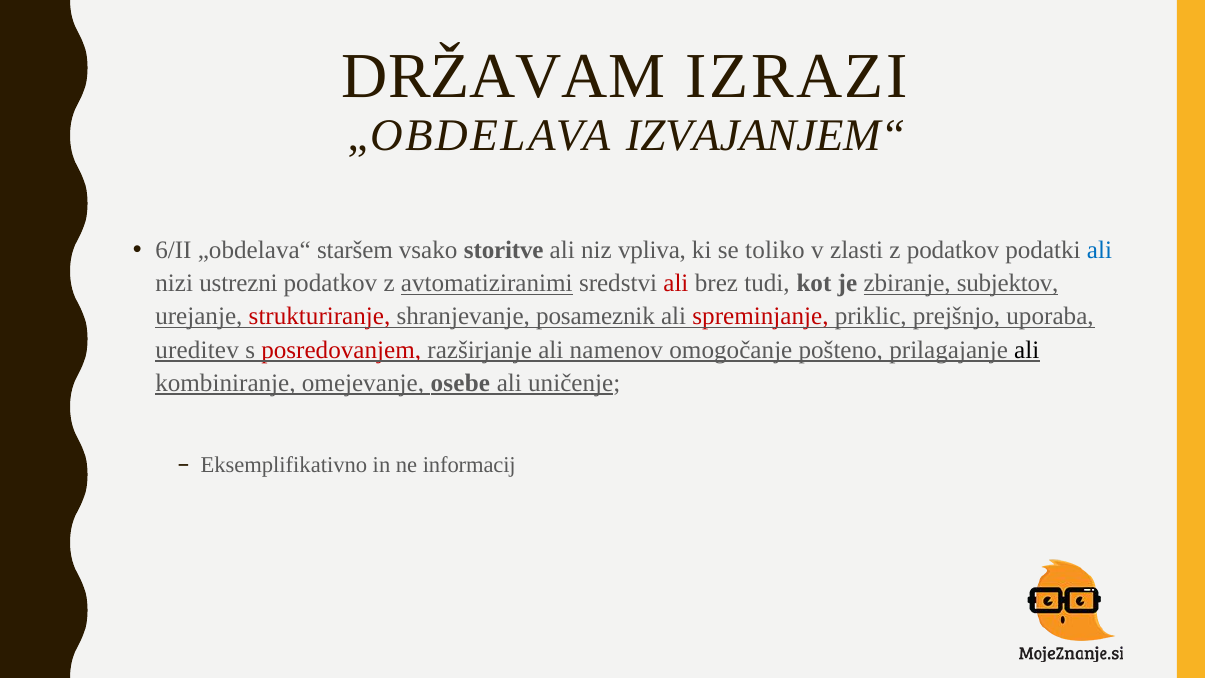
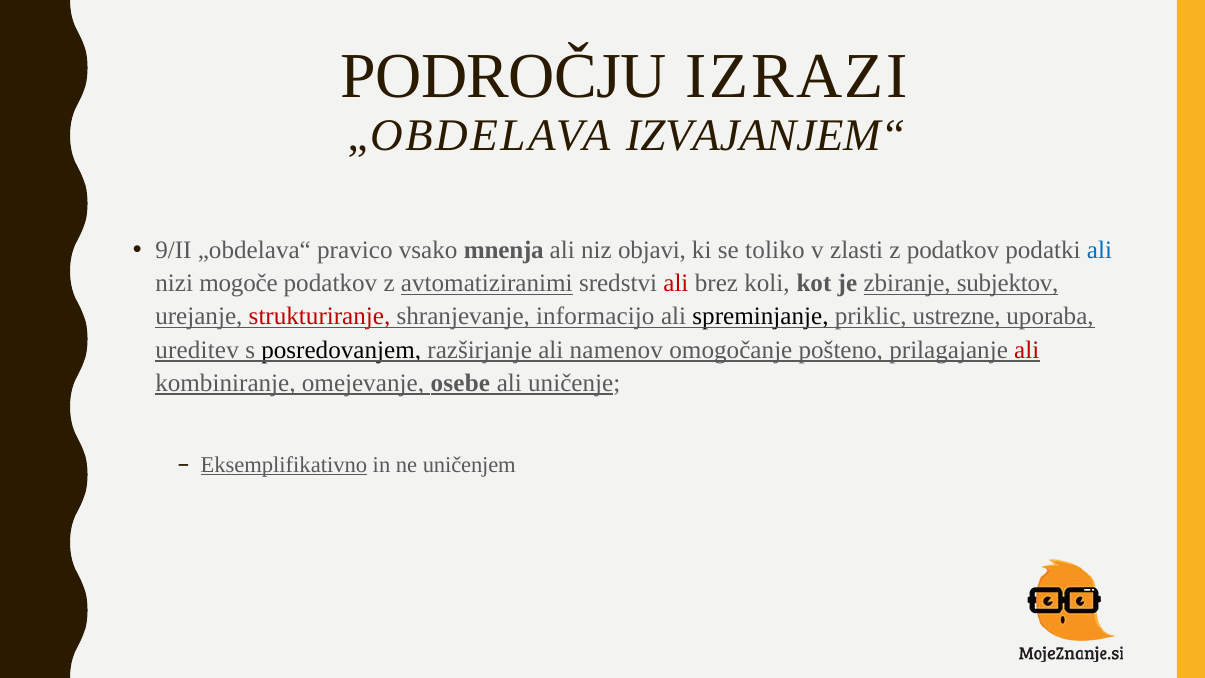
DRŽAVAM: DRŽAVAM -> PODROČJU
6/II: 6/II -> 9/II
staršem: staršem -> pravico
storitve: storitve -> mnenja
vpliva: vpliva -> objavi
ustrezni: ustrezni -> mogoče
tudi: tudi -> koli
posameznik: posameznik -> informacijo
spreminjanje colour: red -> black
prejšnjo: prejšnjo -> ustrezne
posredovanjem colour: red -> black
ali at (1027, 350) colour: black -> red
Eksemplifikativno underline: none -> present
informacij: informacij -> uničenjem
